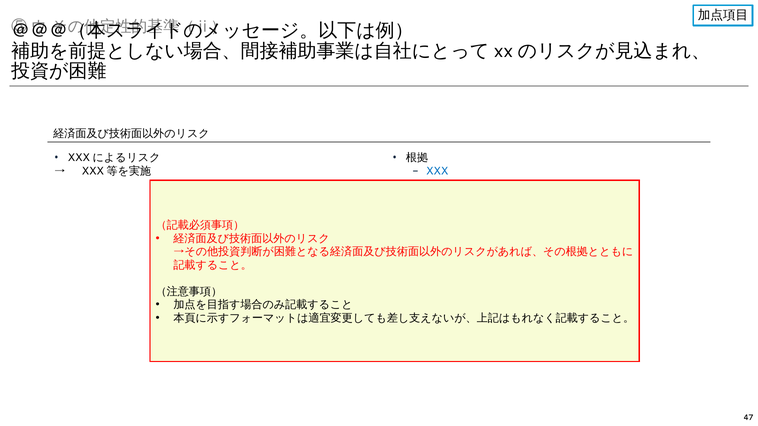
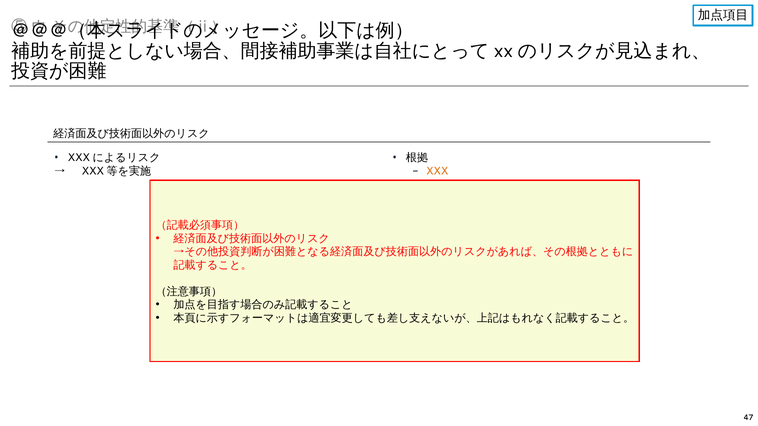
XXX colour: blue -> orange
